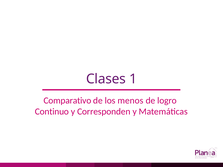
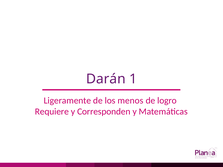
Clases: Clases -> Darán
Comparativo: Comparativo -> Ligeramente
Continuo: Continuo -> Requiere
